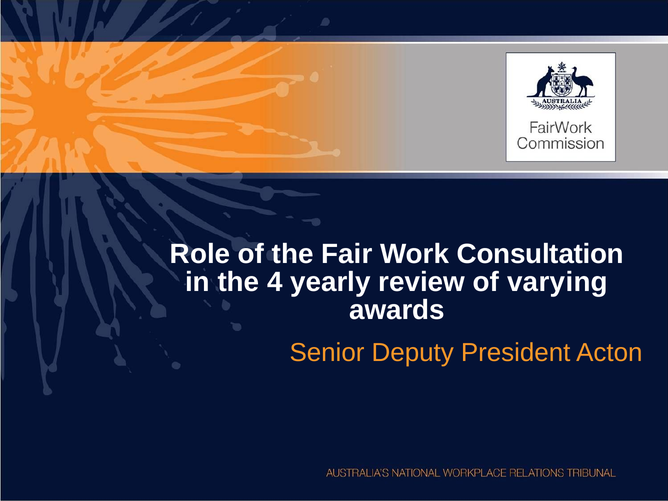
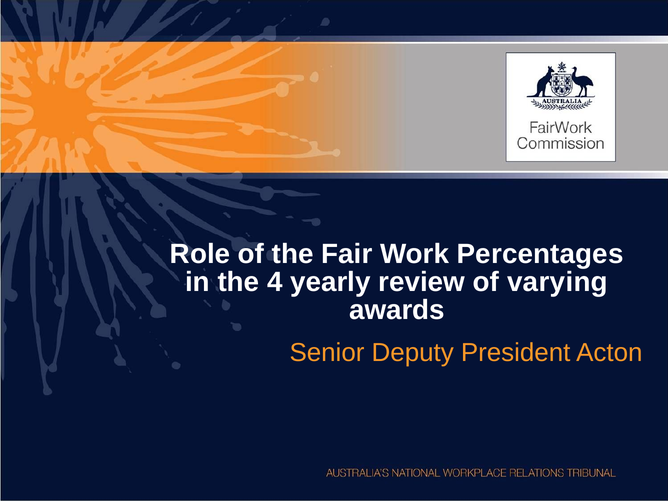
Consultation: Consultation -> Percentages
